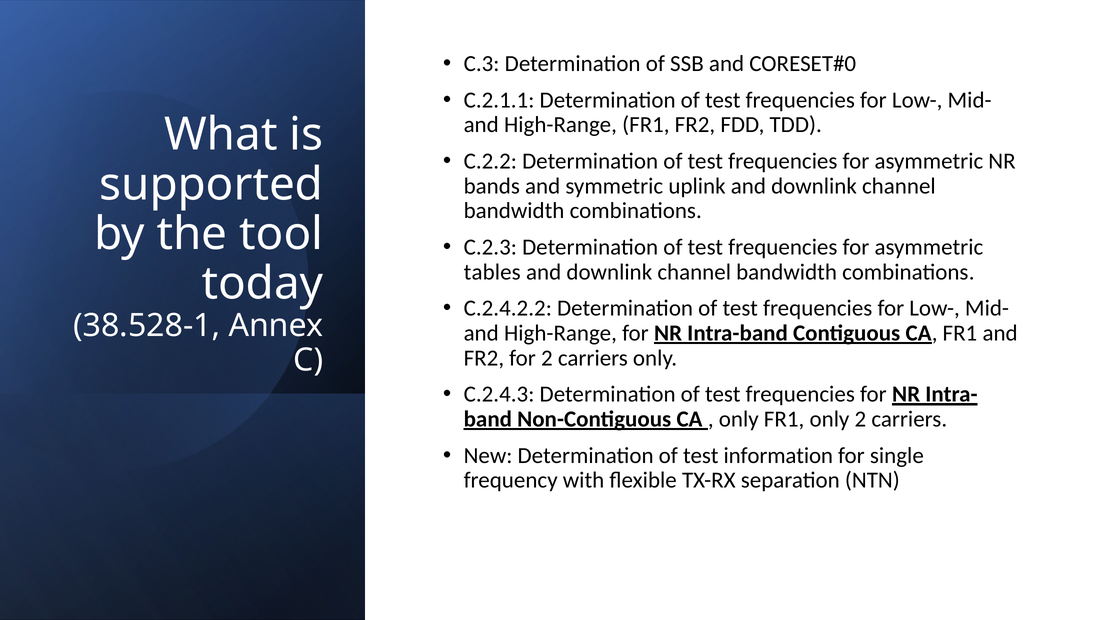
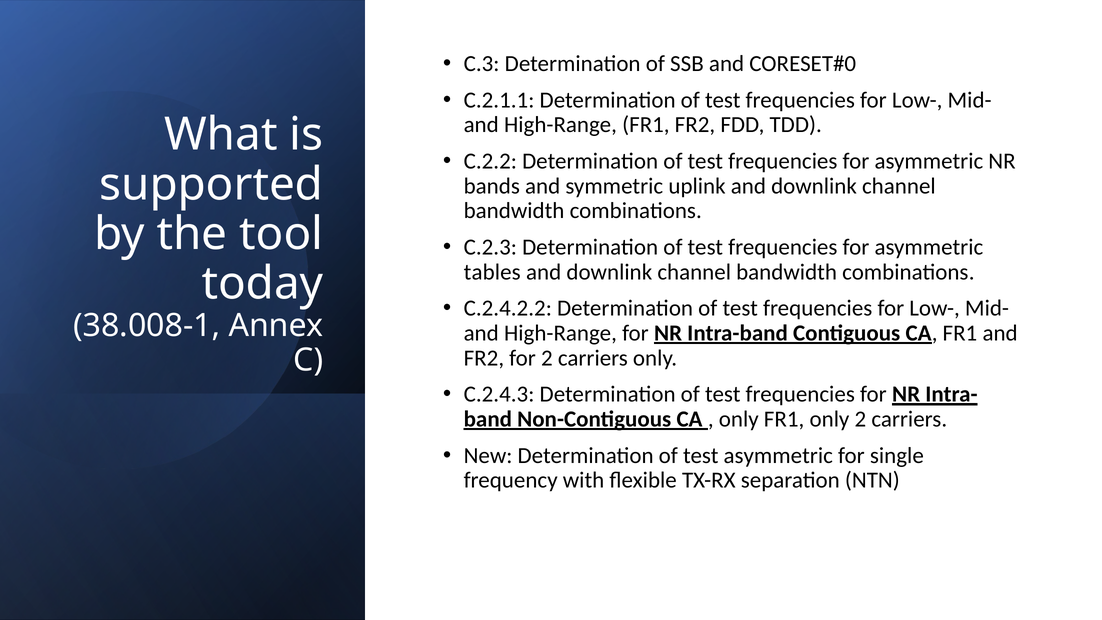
38.528-1: 38.528-1 -> 38.008-1
test information: information -> asymmetric
